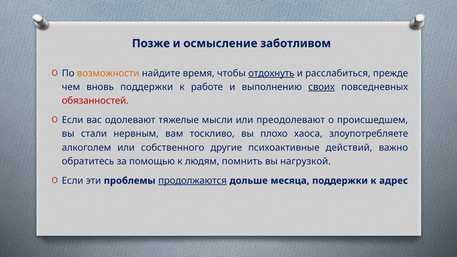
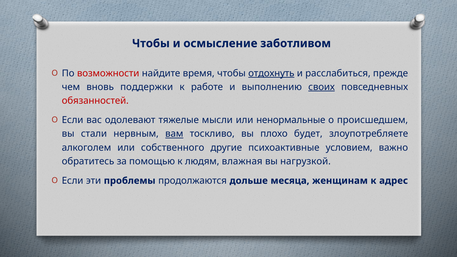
Позже at (151, 43): Позже -> Чтобы
возможности colour: orange -> red
преодолевают: преодолевают -> ненормальные
вам underline: none -> present
хаоса: хаоса -> будет
действий: действий -> условием
помнить: помнить -> влажная
продолжаются underline: present -> none
месяца поддержки: поддержки -> женщинам
